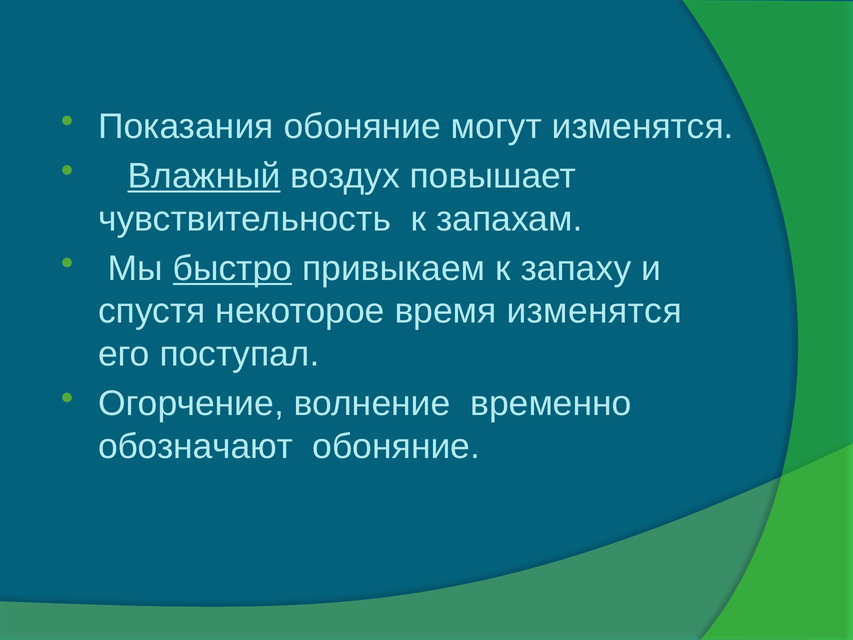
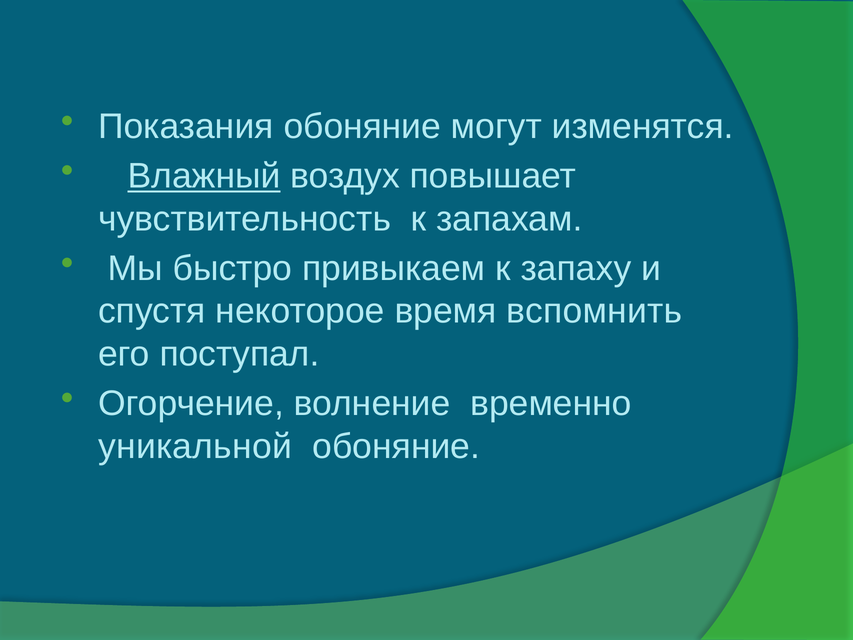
быстро underline: present -> none
время изменятся: изменятся -> вспомнить
обозначают: обозначают -> уникальной
